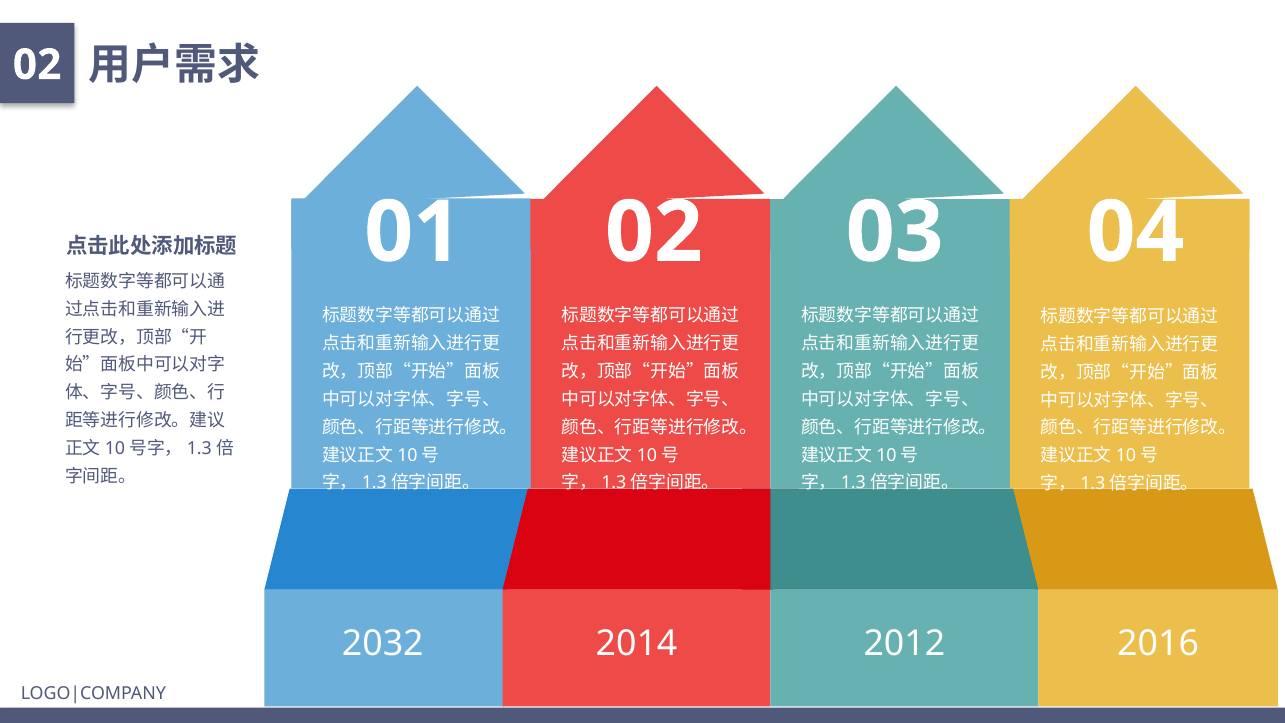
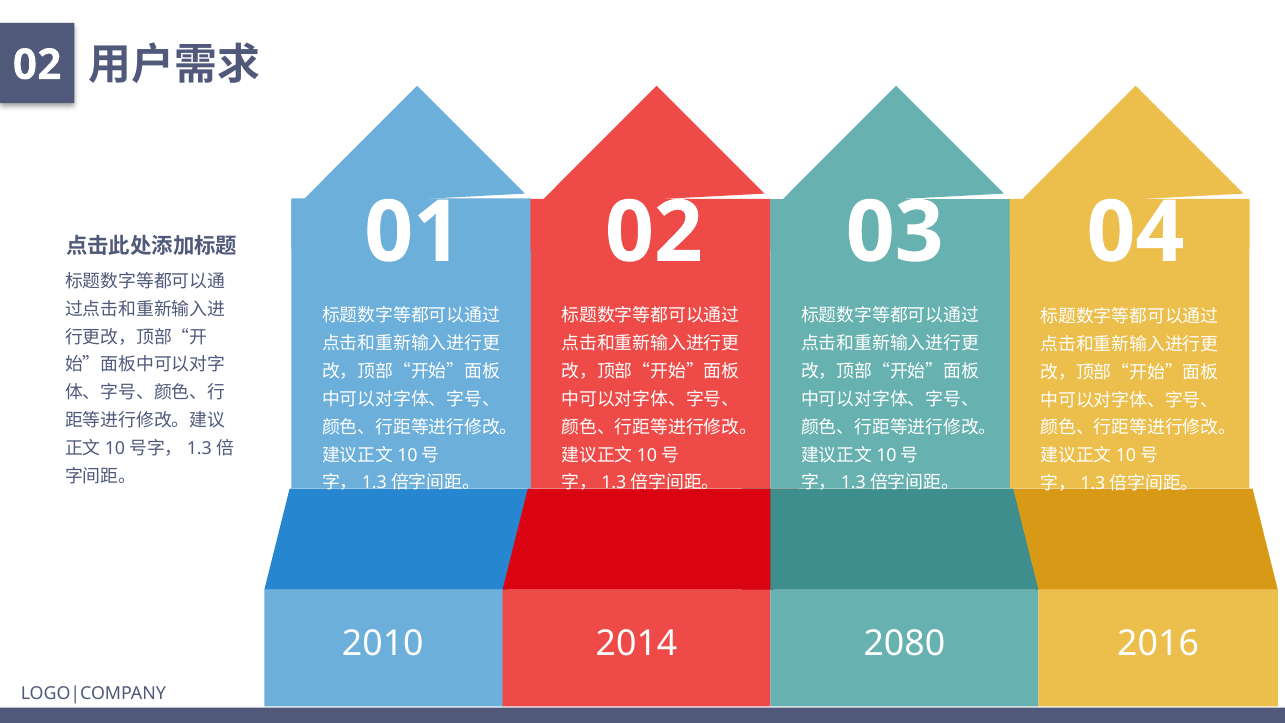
2032: 2032 -> 2010
2012: 2012 -> 2080
